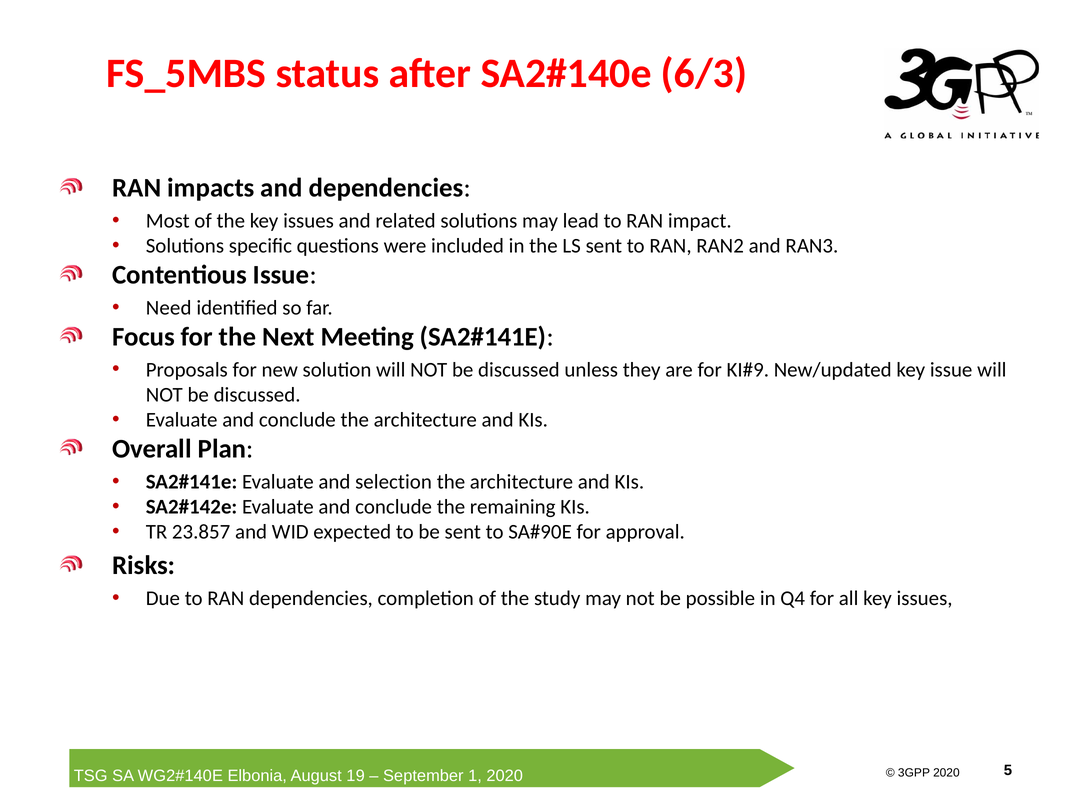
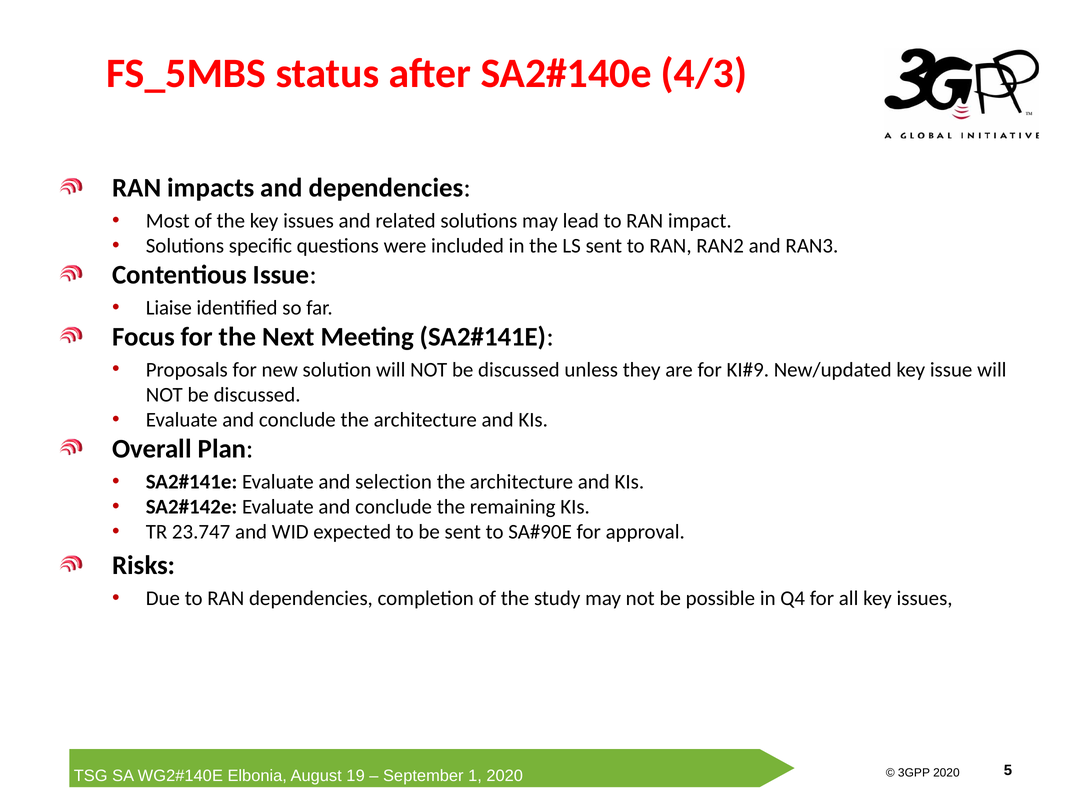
6/3: 6/3 -> 4/3
Need: Need -> Liaise
23.857: 23.857 -> 23.747
